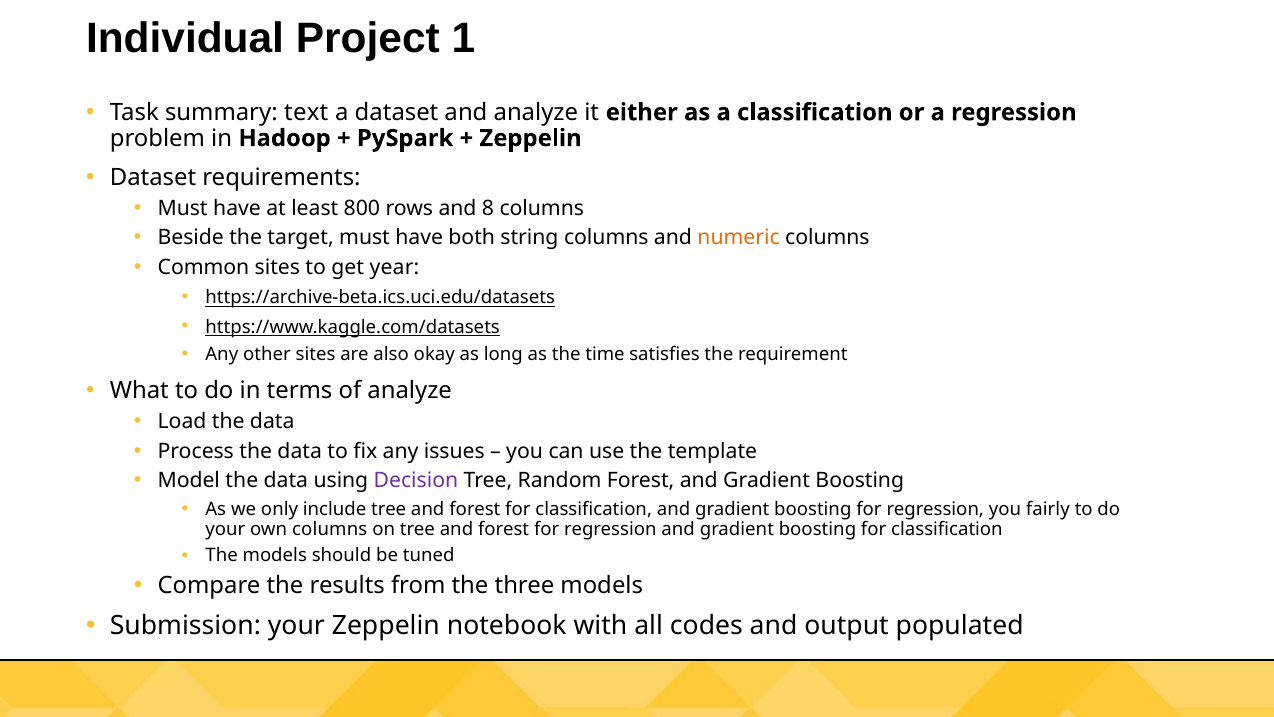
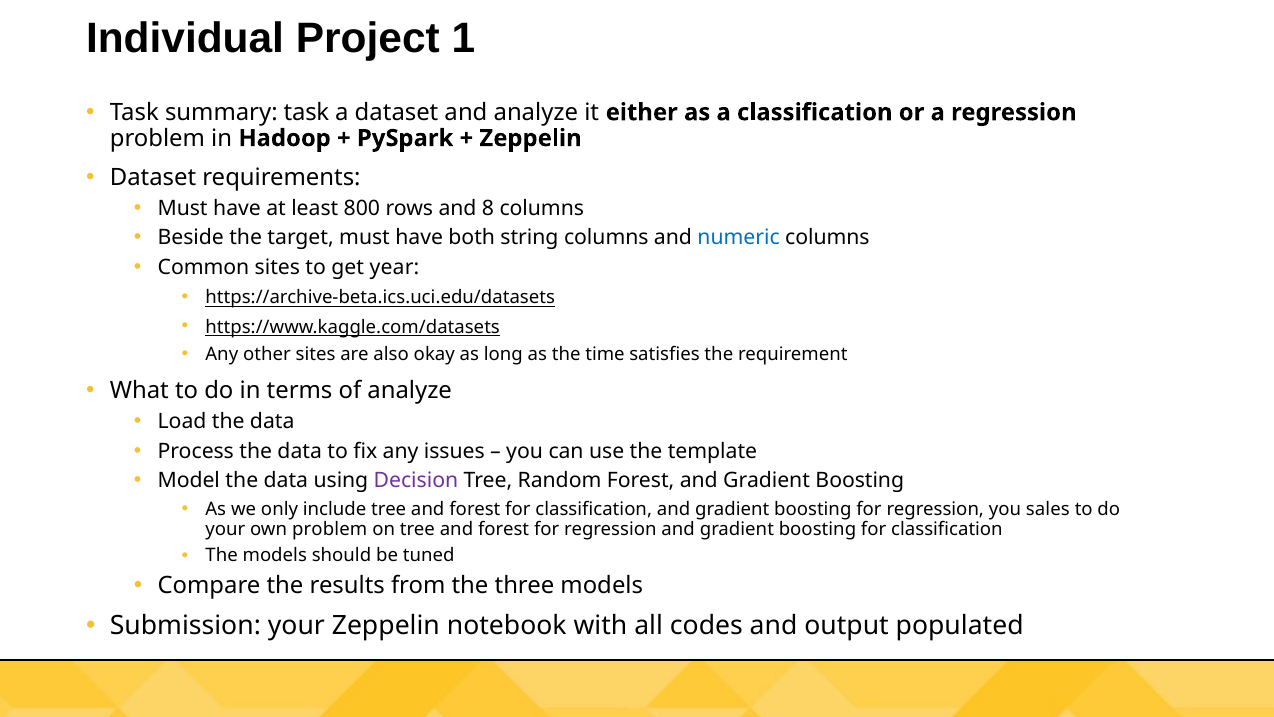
summary text: text -> task
numeric colour: orange -> blue
fairly: fairly -> sales
own columns: columns -> problem
